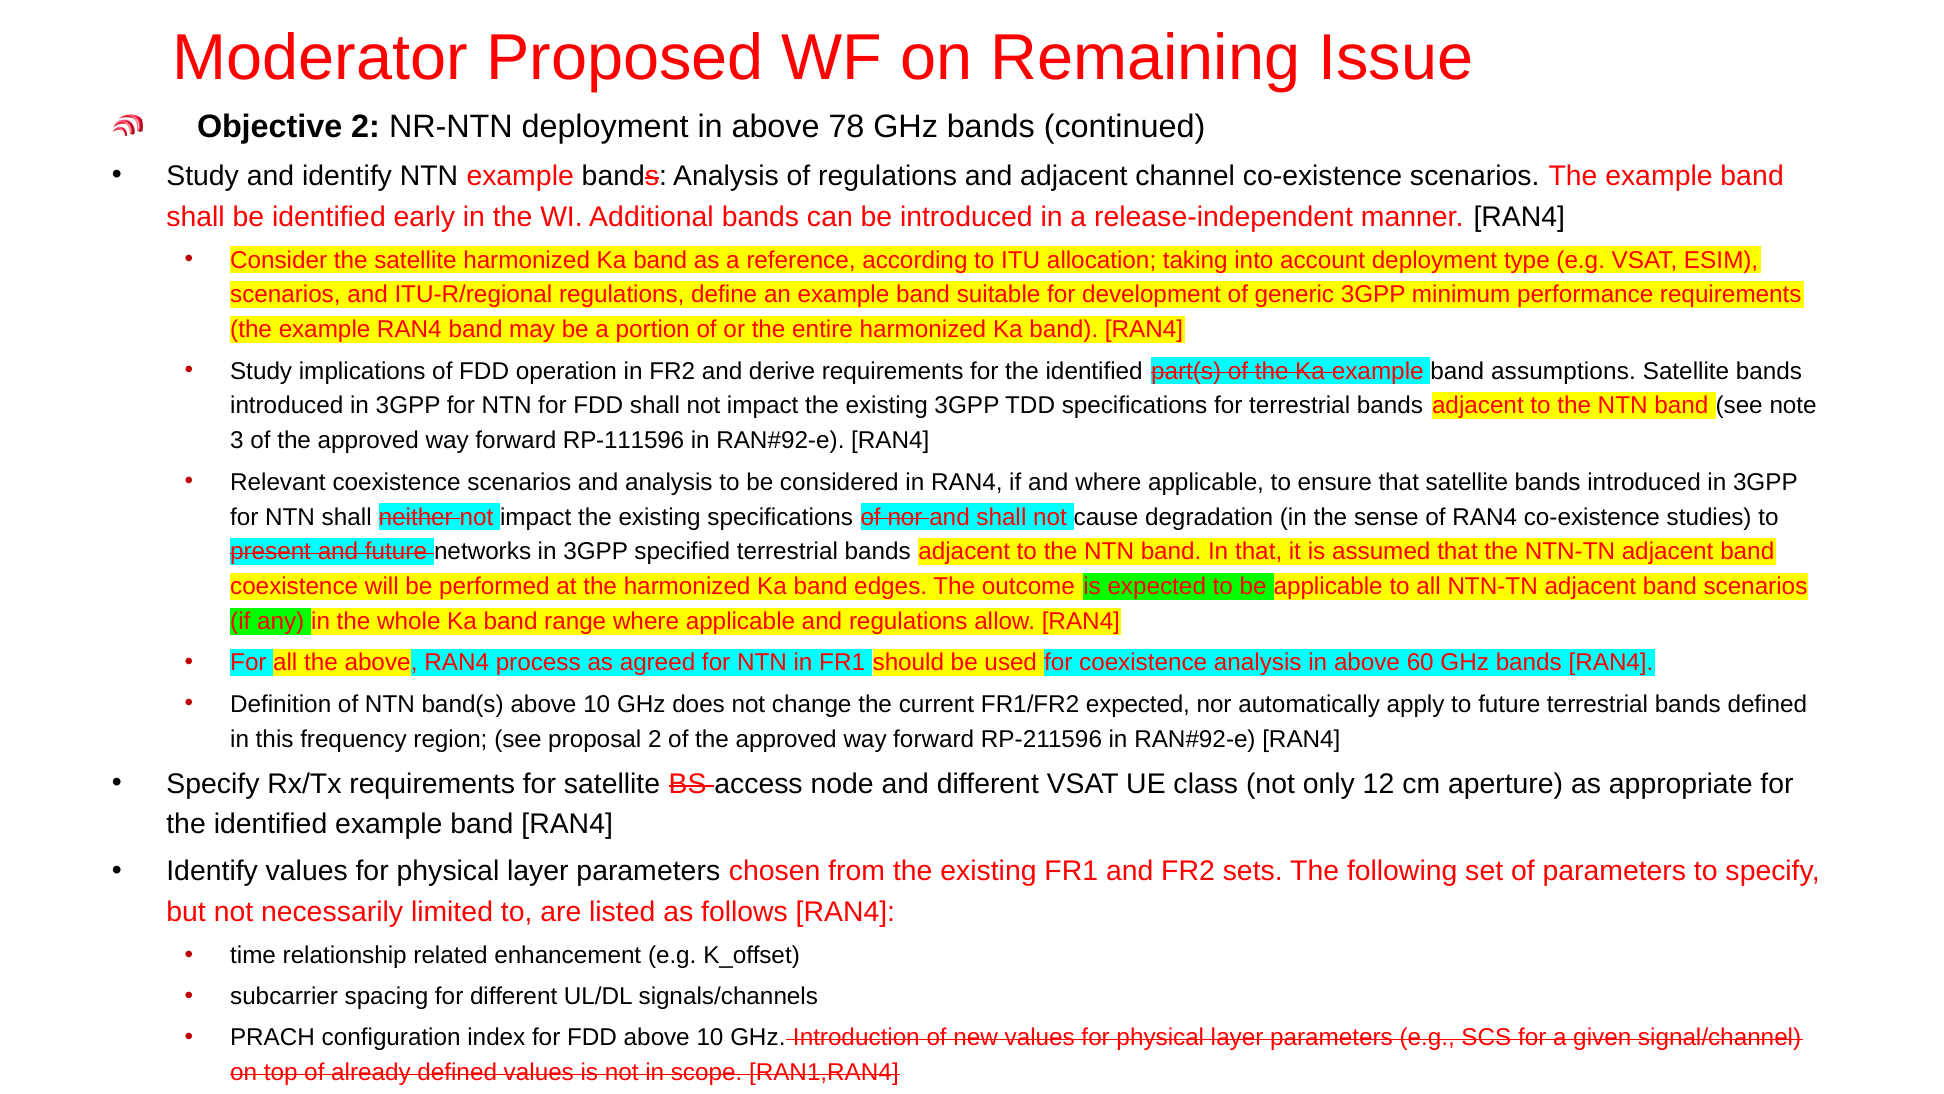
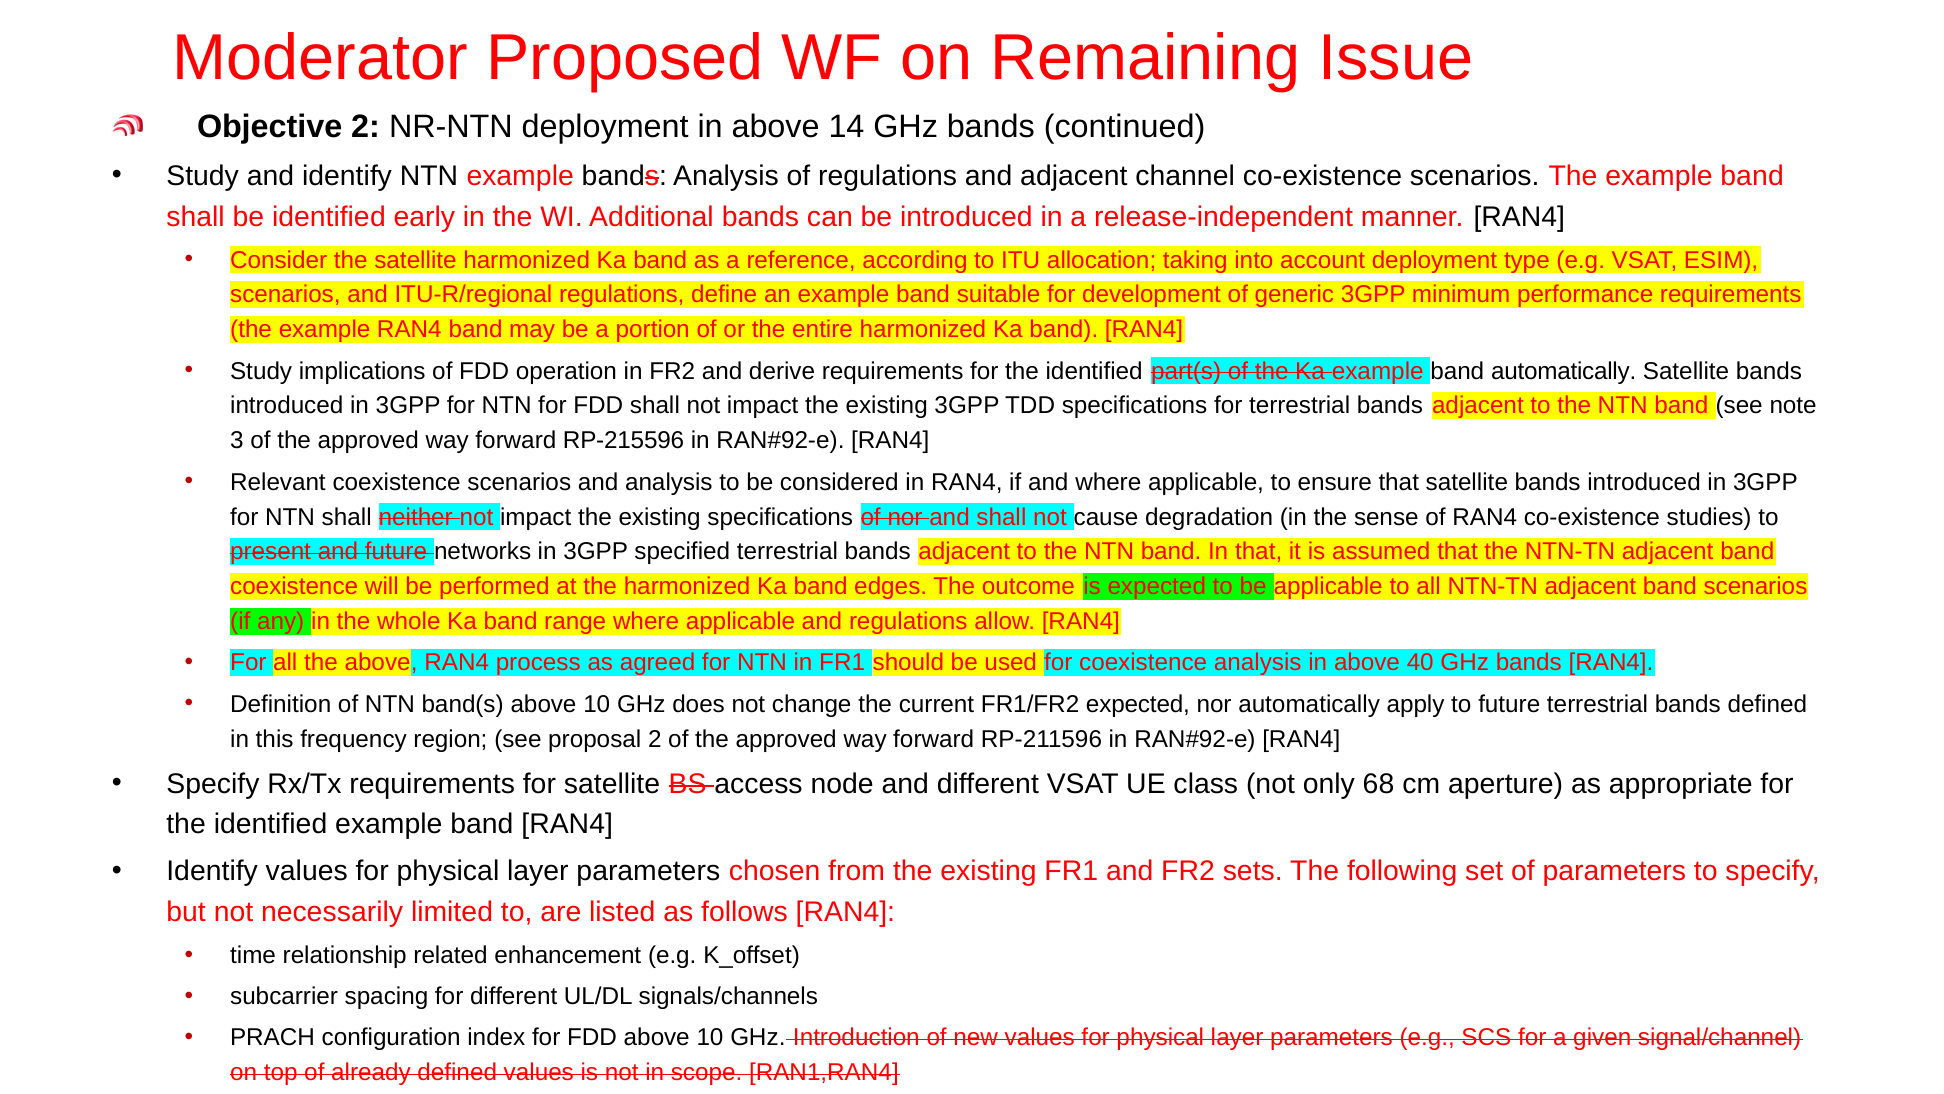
78: 78 -> 14
band assumptions: assumptions -> automatically
RP-111596: RP-111596 -> RP-215596
60: 60 -> 40
12: 12 -> 68
